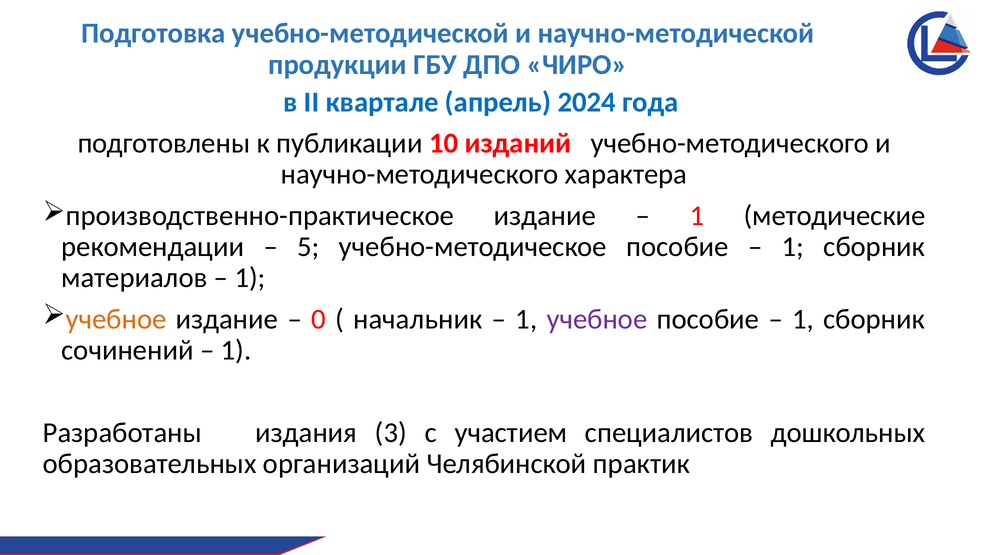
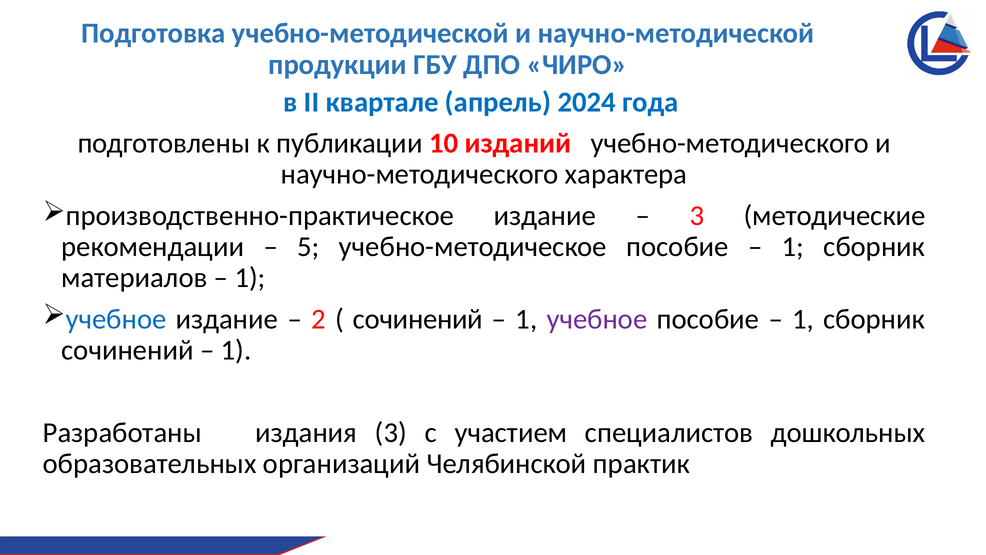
1 at (697, 216): 1 -> 3
учебное at (116, 319) colour: orange -> blue
0: 0 -> 2
начальник at (418, 319): начальник -> сочинений
